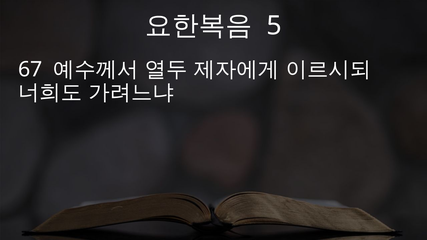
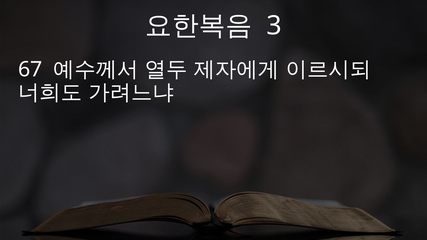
5: 5 -> 3
